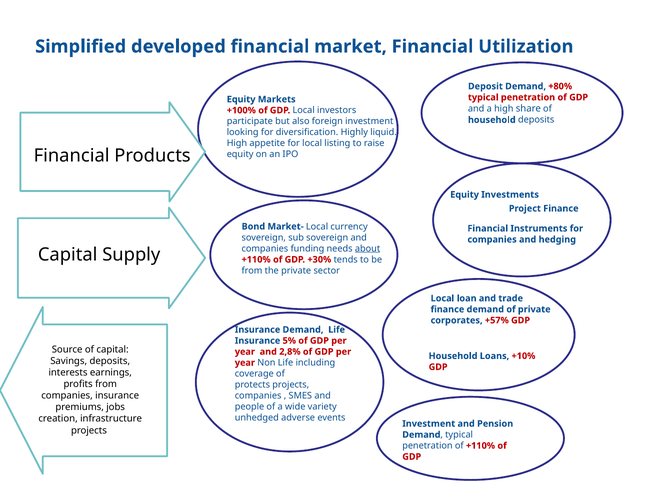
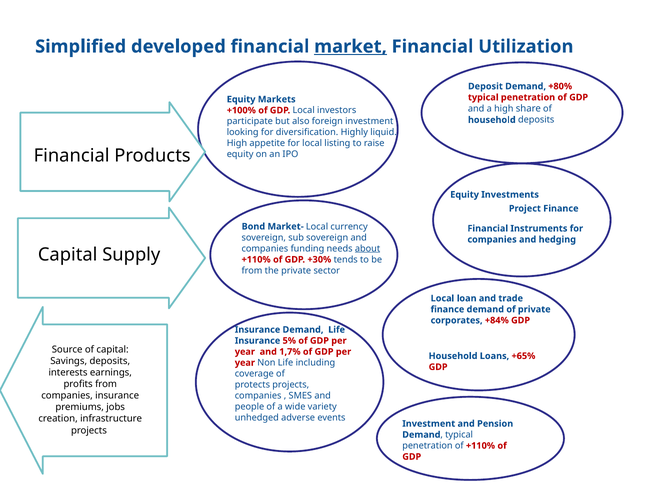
market underline: none -> present
+57%: +57% -> +84%
2,8%: 2,8% -> 1,7%
+10%: +10% -> +65%
